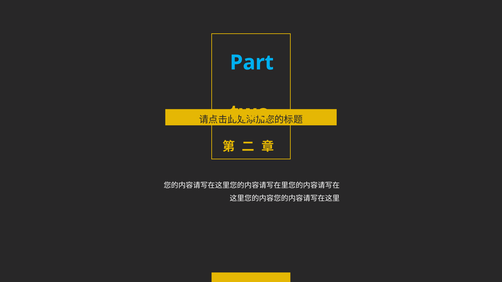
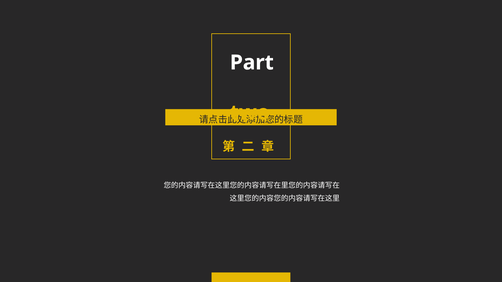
Part colour: light blue -> white
